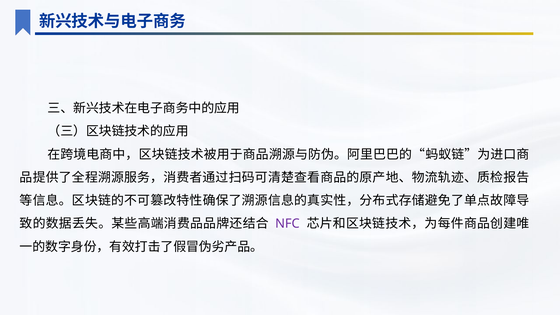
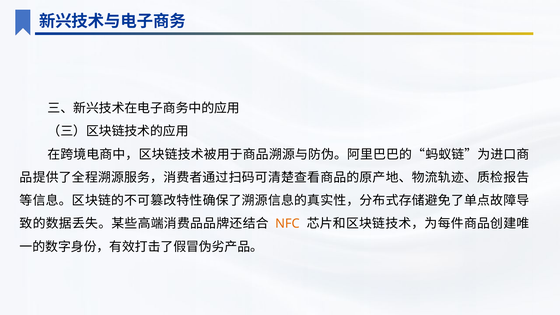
NFC colour: purple -> orange
